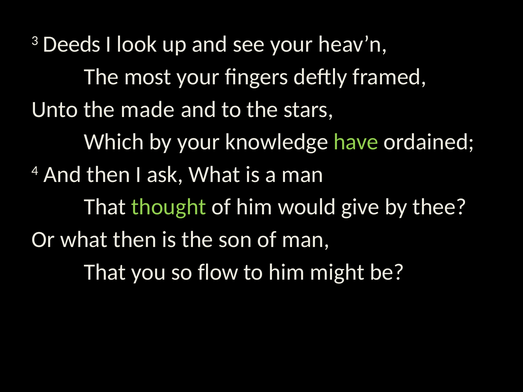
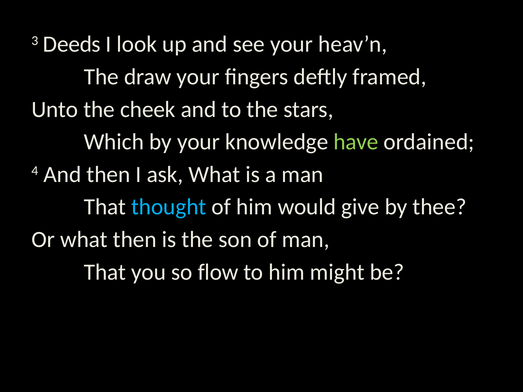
most: most -> draw
made: made -> cheek
thought colour: light green -> light blue
